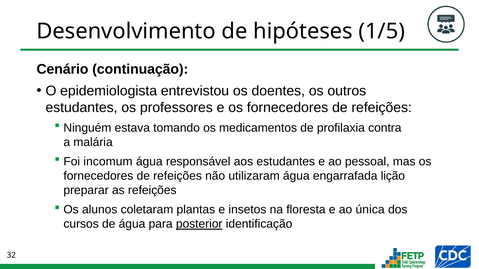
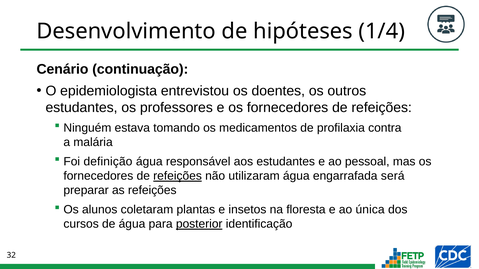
1/5: 1/5 -> 1/4
incomum: incomum -> definição
refeições at (178, 176) underline: none -> present
lição: lição -> será
